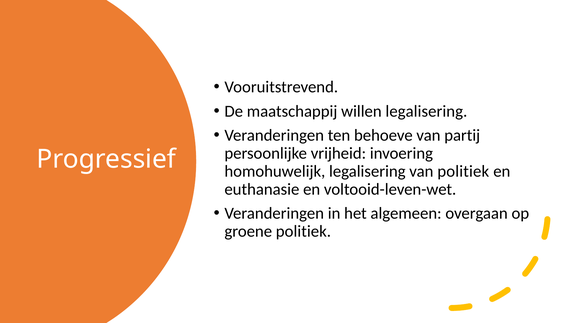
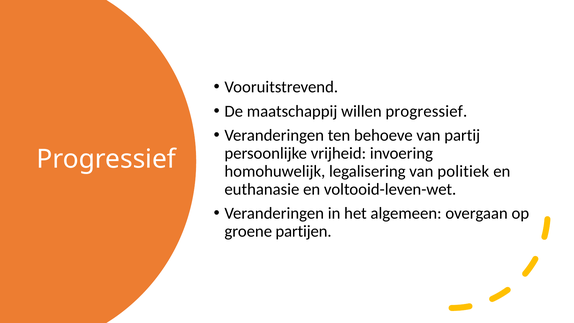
willen legalisering: legalisering -> progressief
groene politiek: politiek -> partijen
